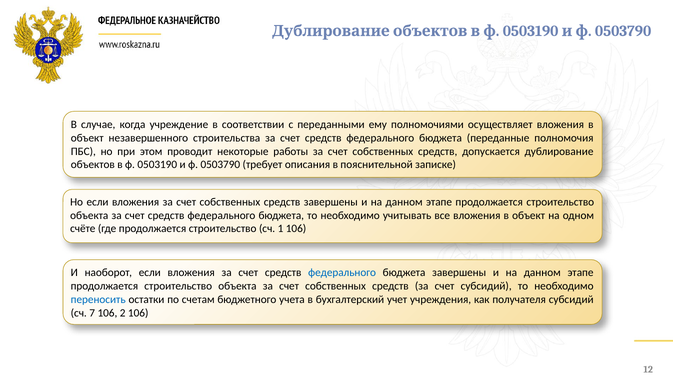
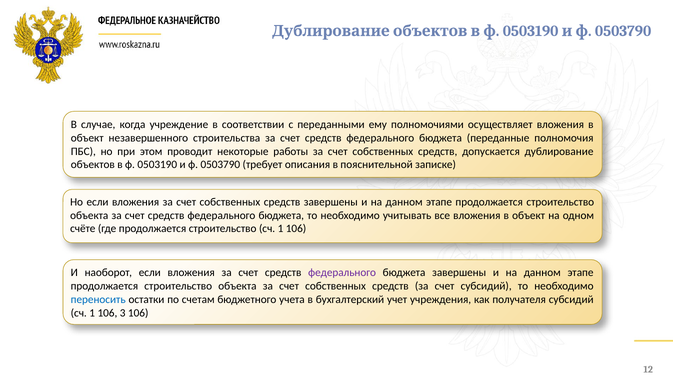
федерального at (342, 272) colour: blue -> purple
7 at (92, 313): 7 -> 1
2: 2 -> 3
